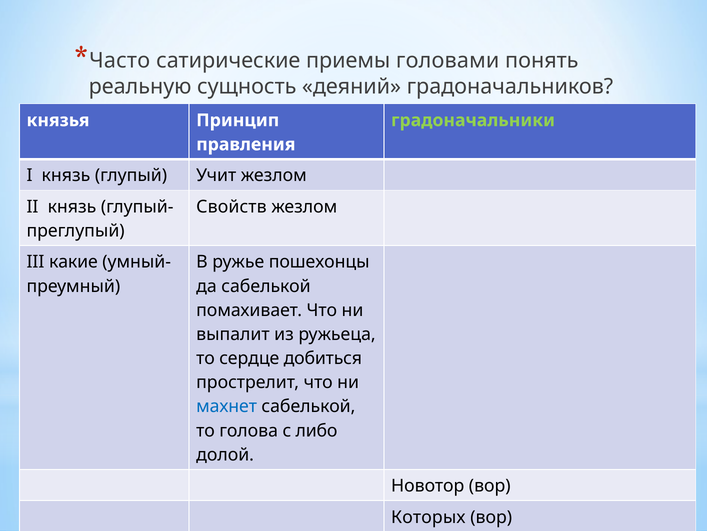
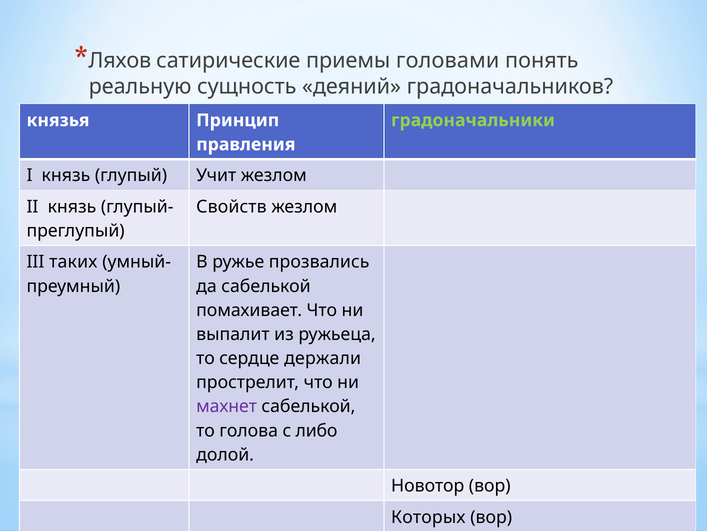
Часто: Часто -> Ляхов
какие: какие -> таких
пошехонцы: пошехонцы -> прозвались
добиться: добиться -> держали
махнет colour: blue -> purple
